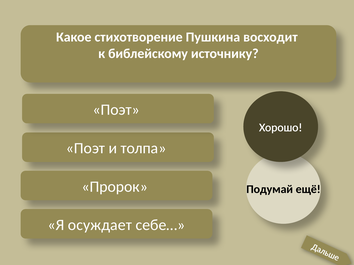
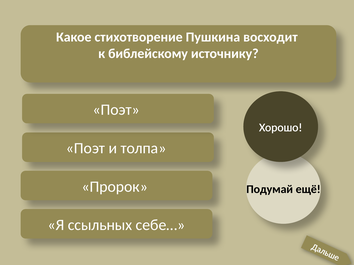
осуждает: осуждает -> ссыльных
